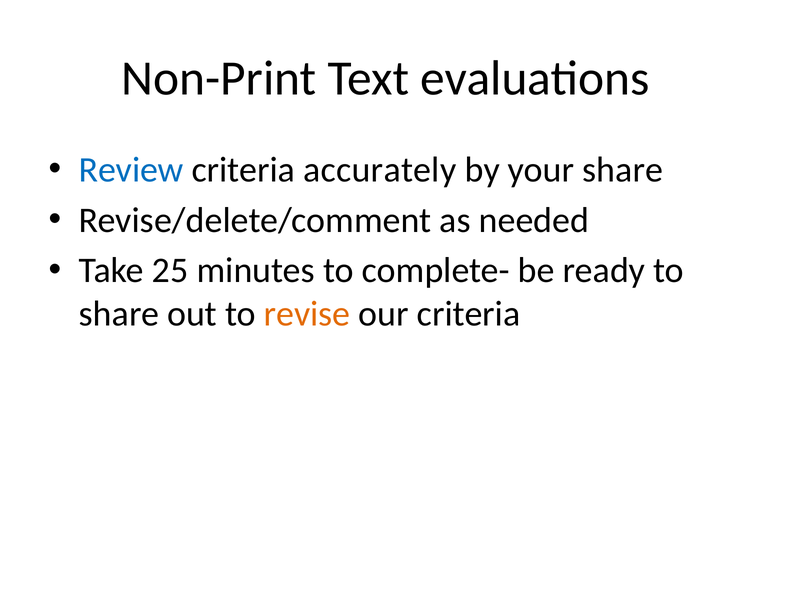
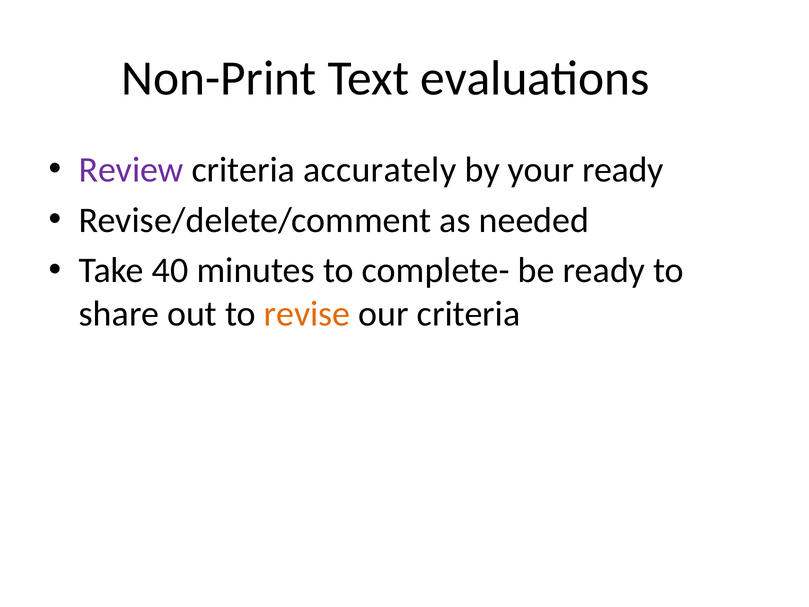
Review colour: blue -> purple
your share: share -> ready
25: 25 -> 40
